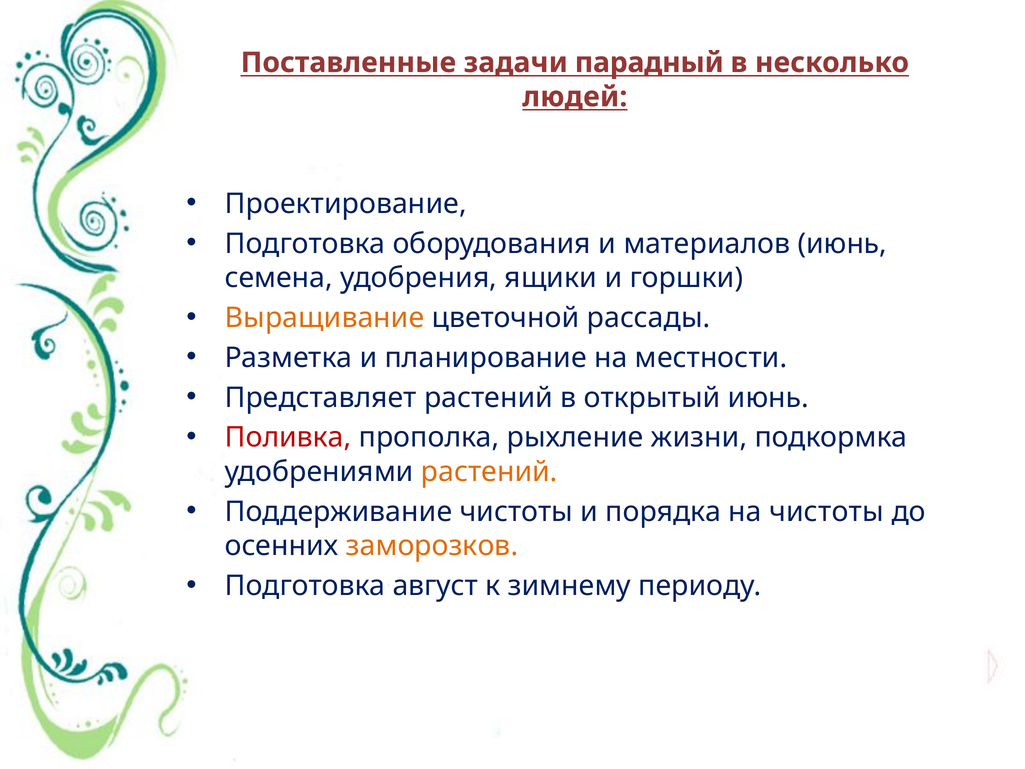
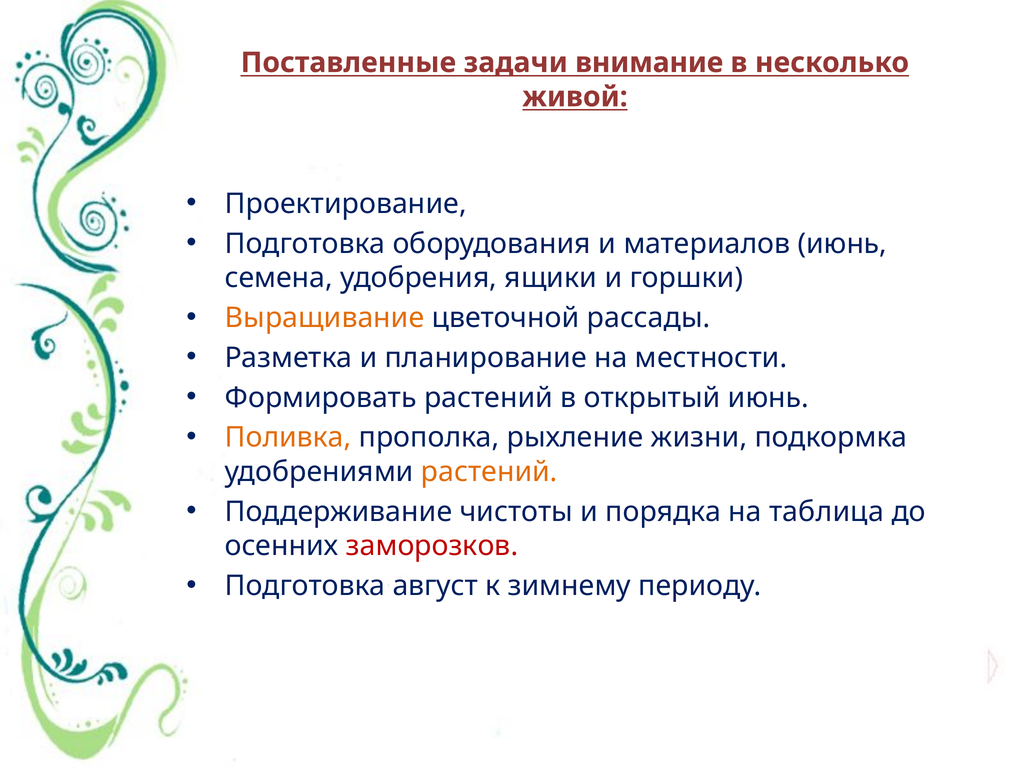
парадный: парадный -> внимание
людей: людей -> живой
Представляет: Представляет -> Формировать
Поливка colour: red -> orange
на чистоты: чистоты -> таблица
заморозков colour: orange -> red
